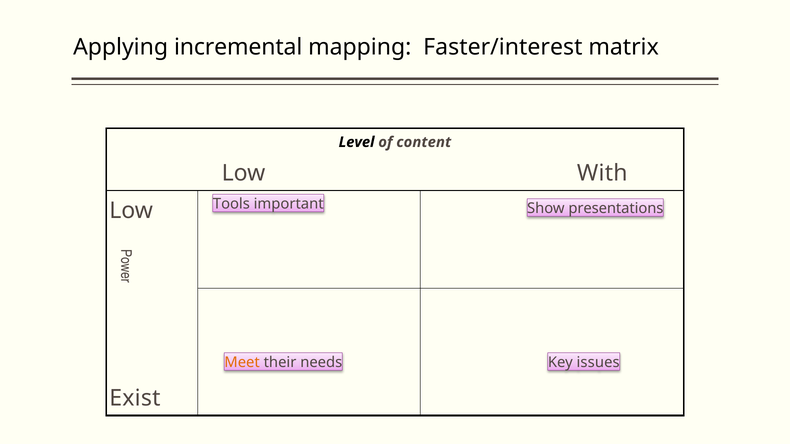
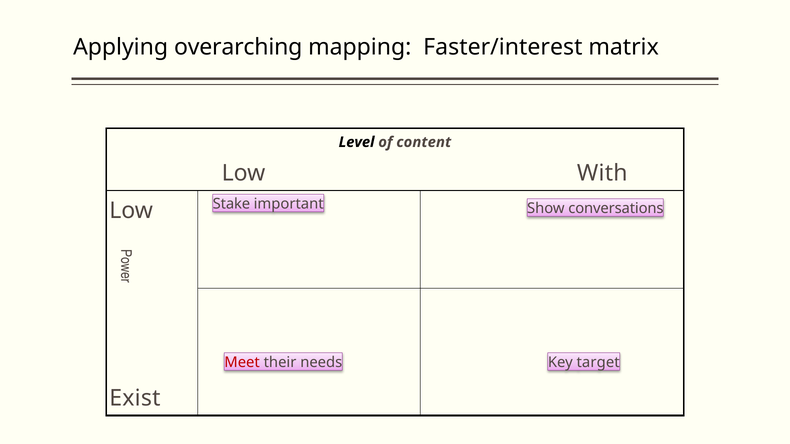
incremental: incremental -> overarching
Tools: Tools -> Stake
presentations: presentations -> conversations
Meet colour: orange -> red
issues: issues -> target
